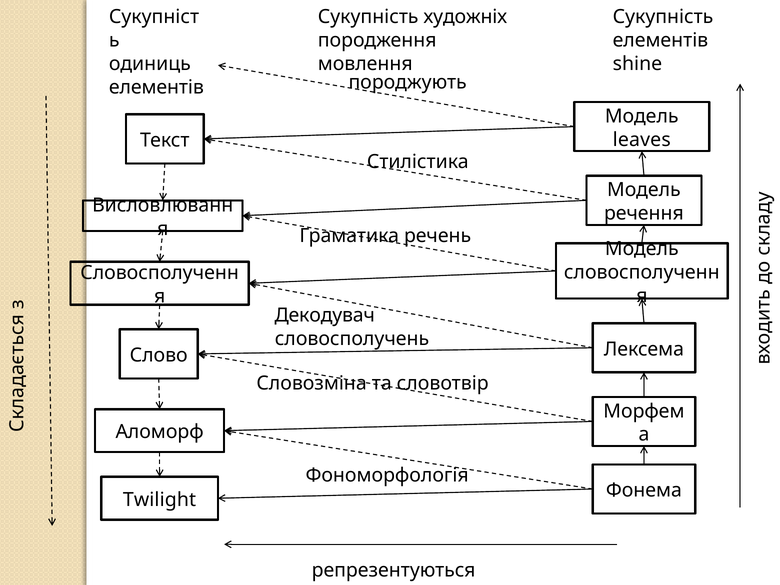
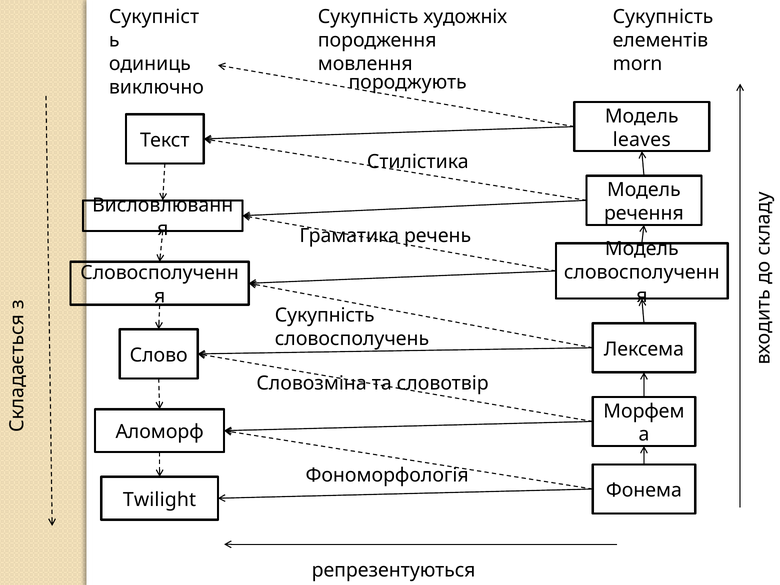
shine: shine -> morn
елементів at (156, 87): елементів -> виключно
Декодувач at (325, 316): Декодувач -> Сукупність
